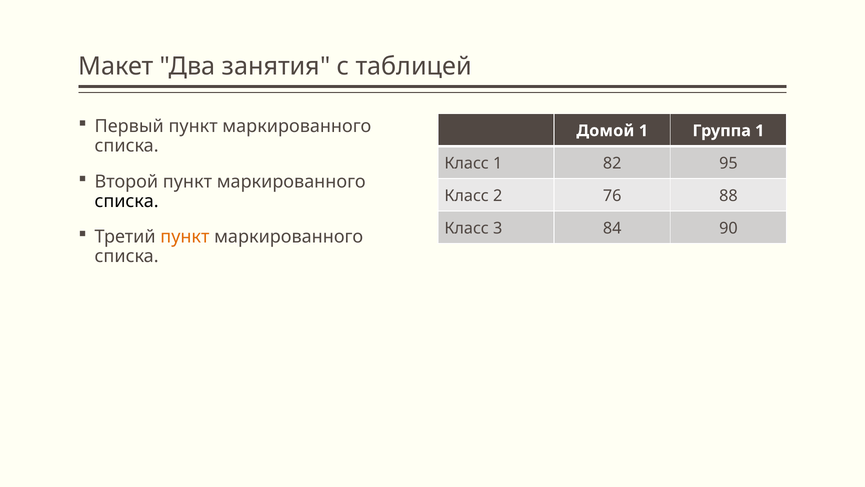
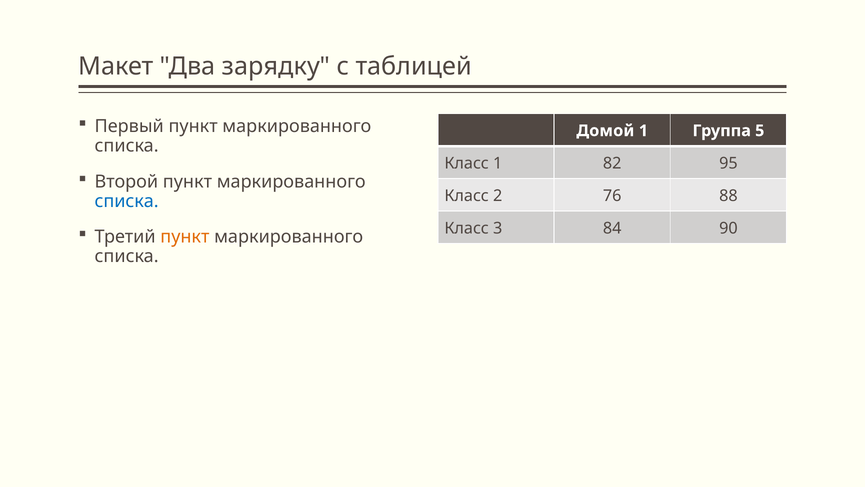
занятия: занятия -> зарядку
Группа 1: 1 -> 5
списка at (127, 201) colour: black -> blue
